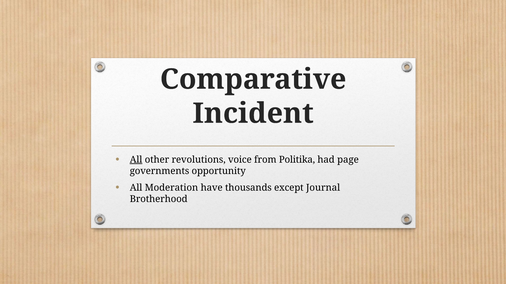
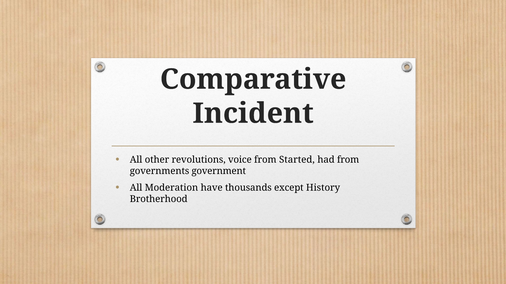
All at (136, 160) underline: present -> none
Politika: Politika -> Started
had page: page -> from
opportunity: opportunity -> government
Journal: Journal -> History
